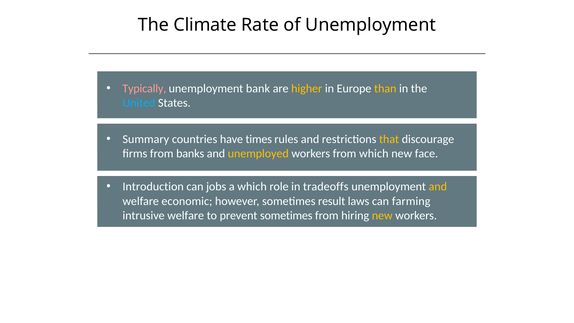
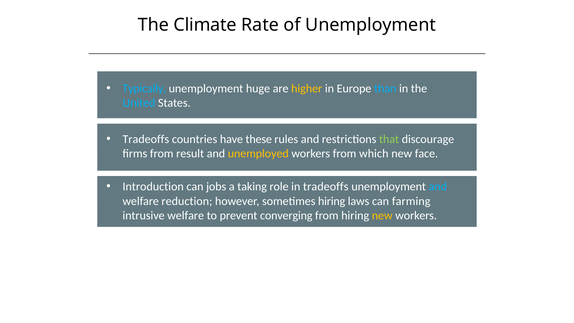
Typically colour: pink -> light blue
bank: bank -> huge
than colour: yellow -> light blue
Summary at (146, 139): Summary -> Tradeoffs
times: times -> these
that colour: yellow -> light green
banks: banks -> result
a which: which -> taking
and at (438, 187) colour: yellow -> light blue
economic: economic -> reduction
sometimes result: result -> hiring
prevent sometimes: sometimes -> converging
